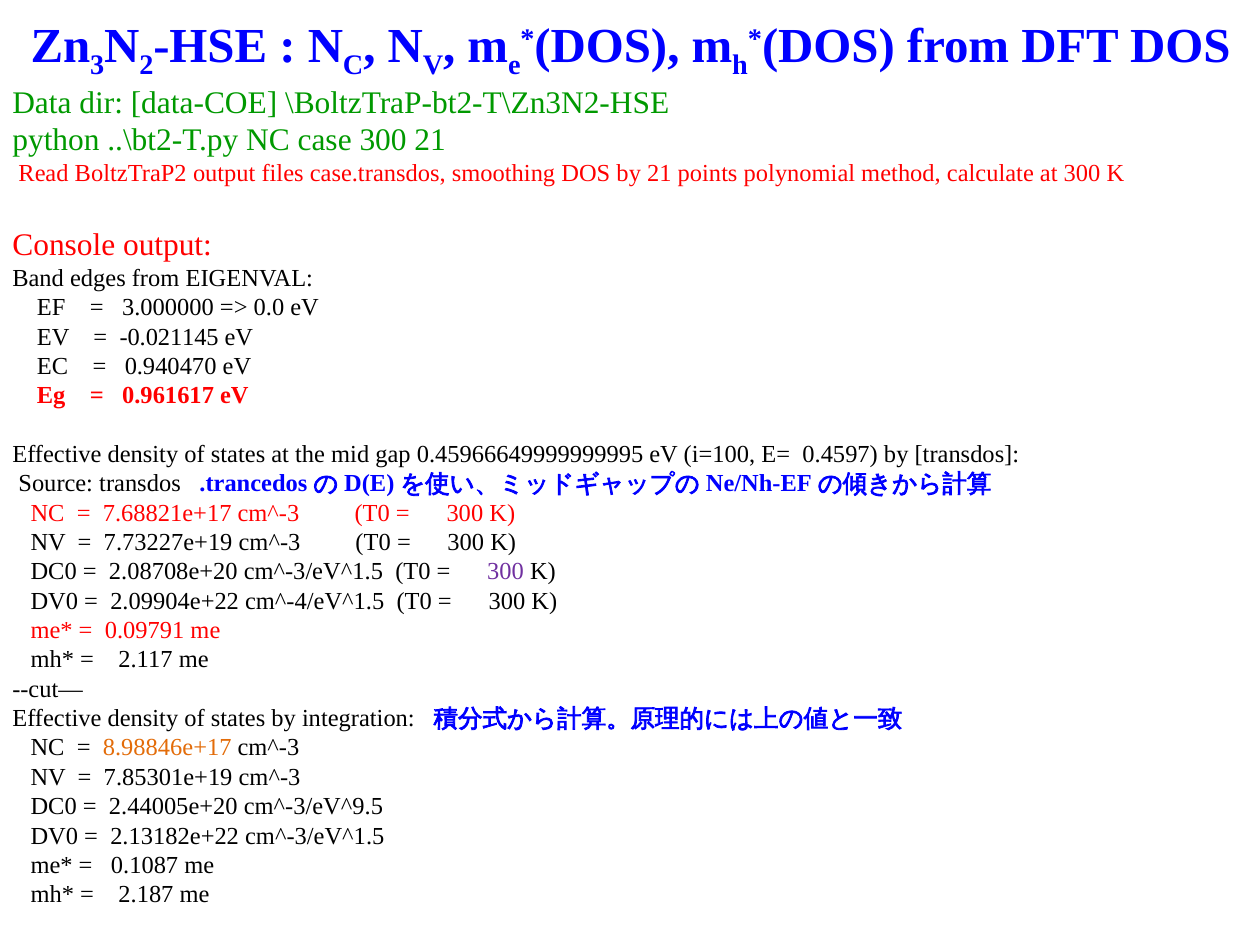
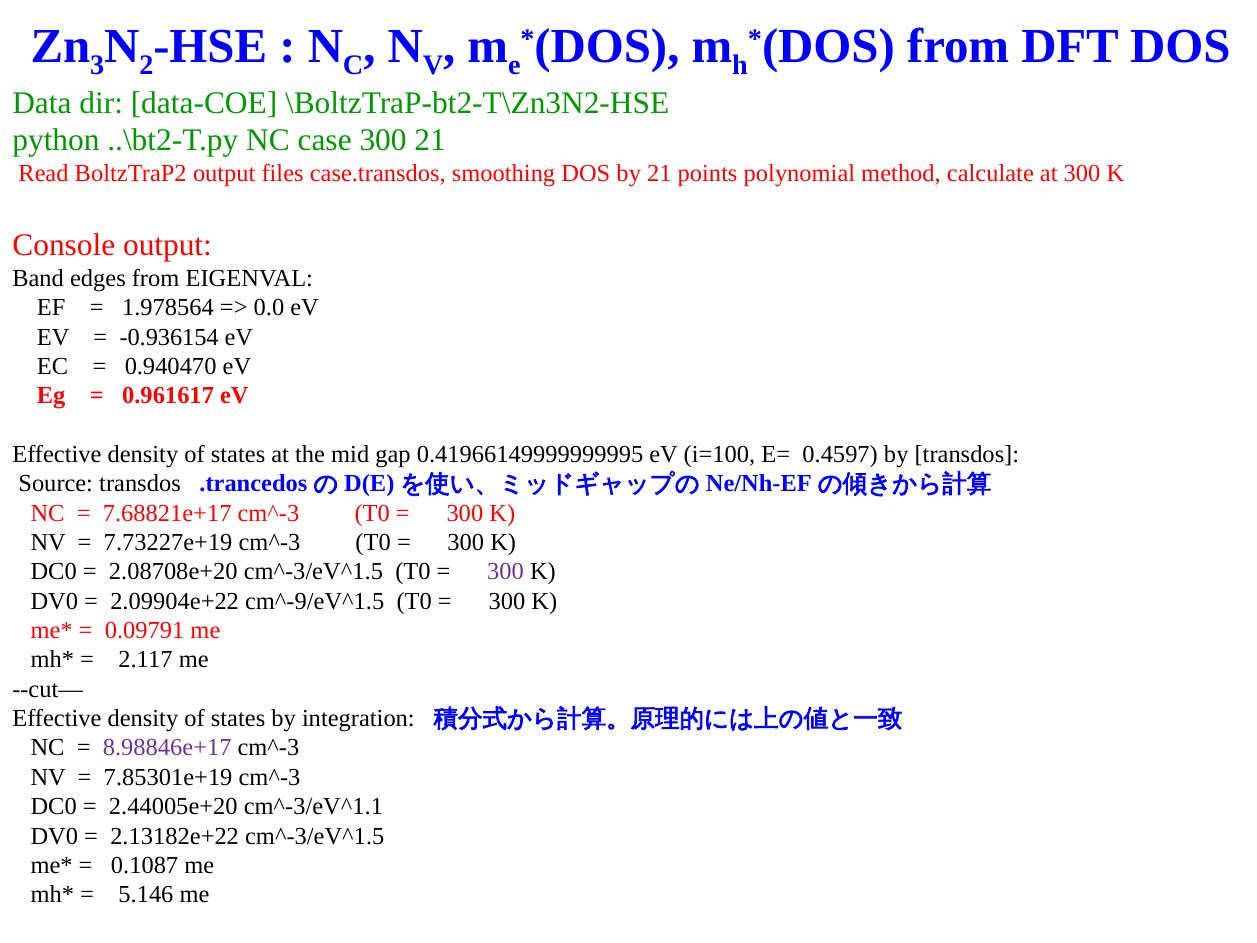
3.000000: 3.000000 -> 1.978564
-0.021145: -0.021145 -> -0.936154
0.45966649999999995: 0.45966649999999995 -> 0.41966149999999995
cm^-4/eV^1.5: cm^-4/eV^1.5 -> cm^-9/eV^1.5
8.98846e+17 colour: orange -> purple
cm^-3/eV^9.5: cm^-3/eV^9.5 -> cm^-3/eV^1.1
2.187: 2.187 -> 5.146
